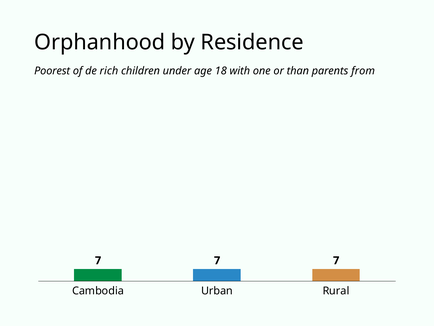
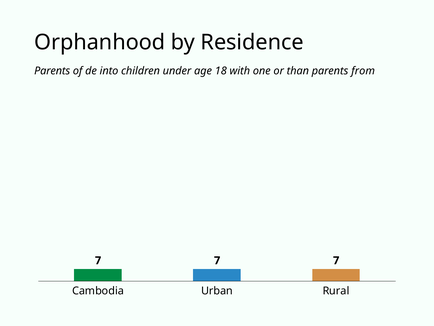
Poorest at (52, 71): Poorest -> Parents
rich: rich -> into
